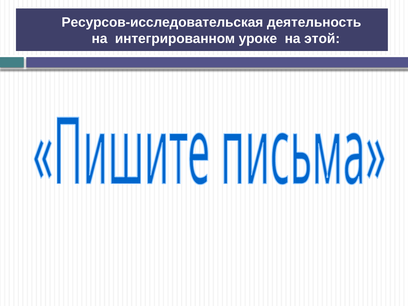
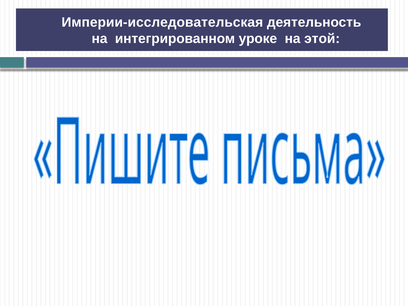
Ресурсов-исследовательская: Ресурсов-исследовательская -> Империи-исследовательская
